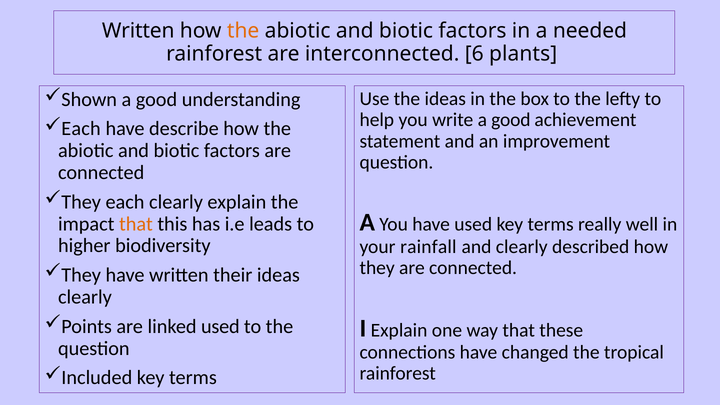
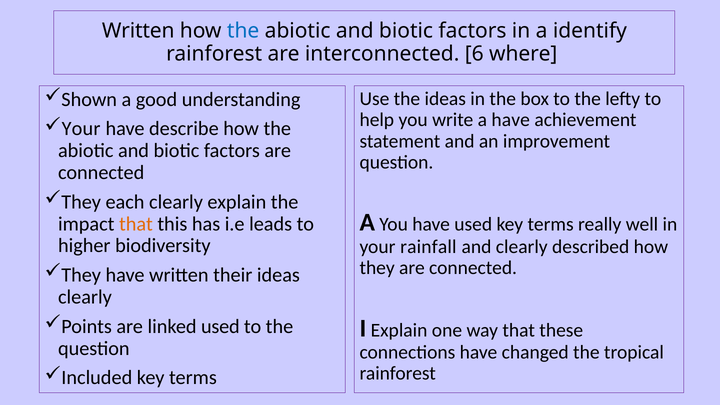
the at (243, 31) colour: orange -> blue
needed: needed -> identify
plants: plants -> where
write a good: good -> have
Each at (81, 129): Each -> Your
